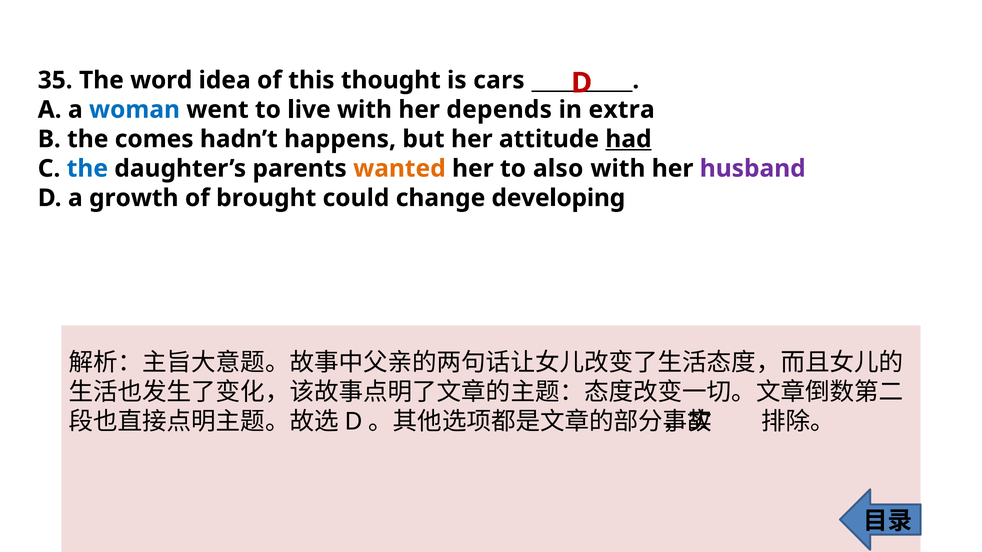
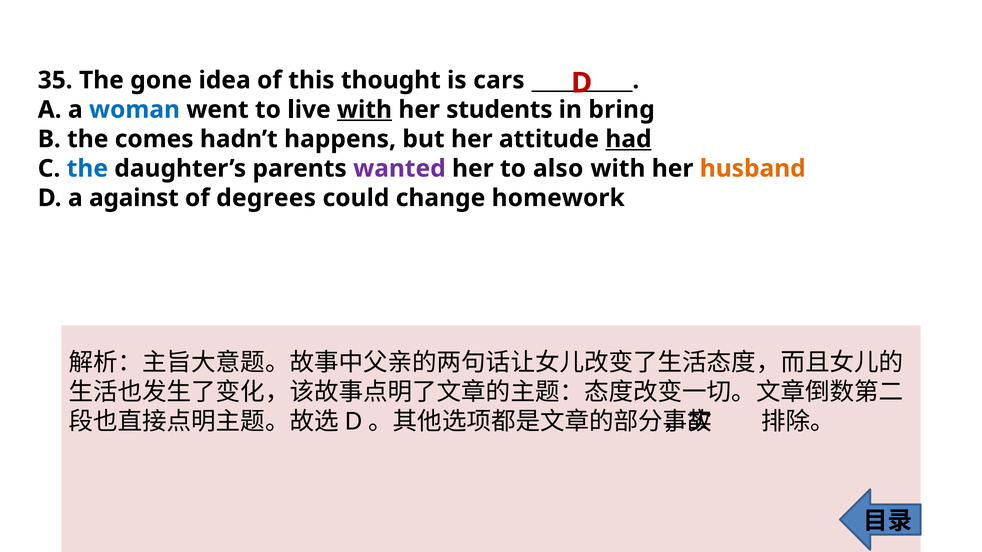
word: word -> gone
with at (364, 110) underline: none -> present
depends: depends -> students
extra: extra -> bring
wanted colour: orange -> purple
husband colour: purple -> orange
growth: growth -> against
brought: brought -> degrees
developing: developing -> homework
